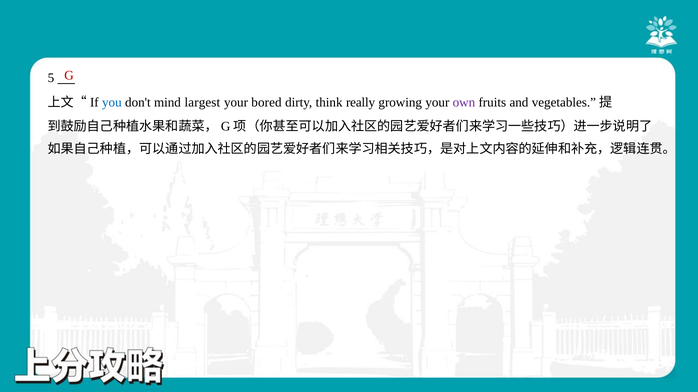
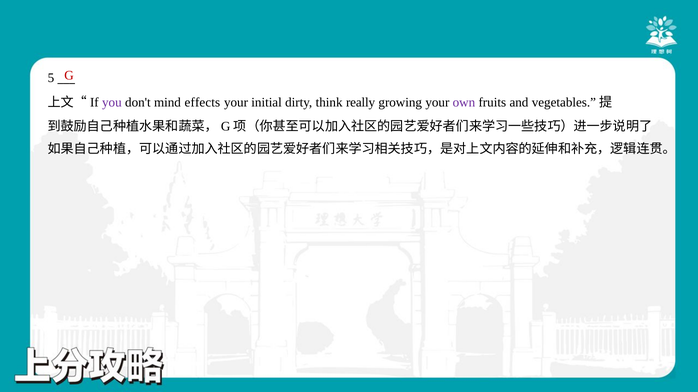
you colour: blue -> purple
largest: largest -> effects
bored: bored -> initial
